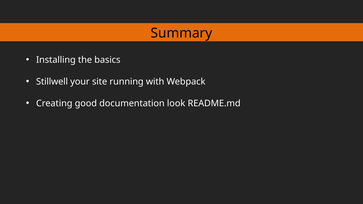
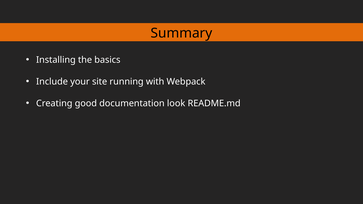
Stillwell: Stillwell -> Include
